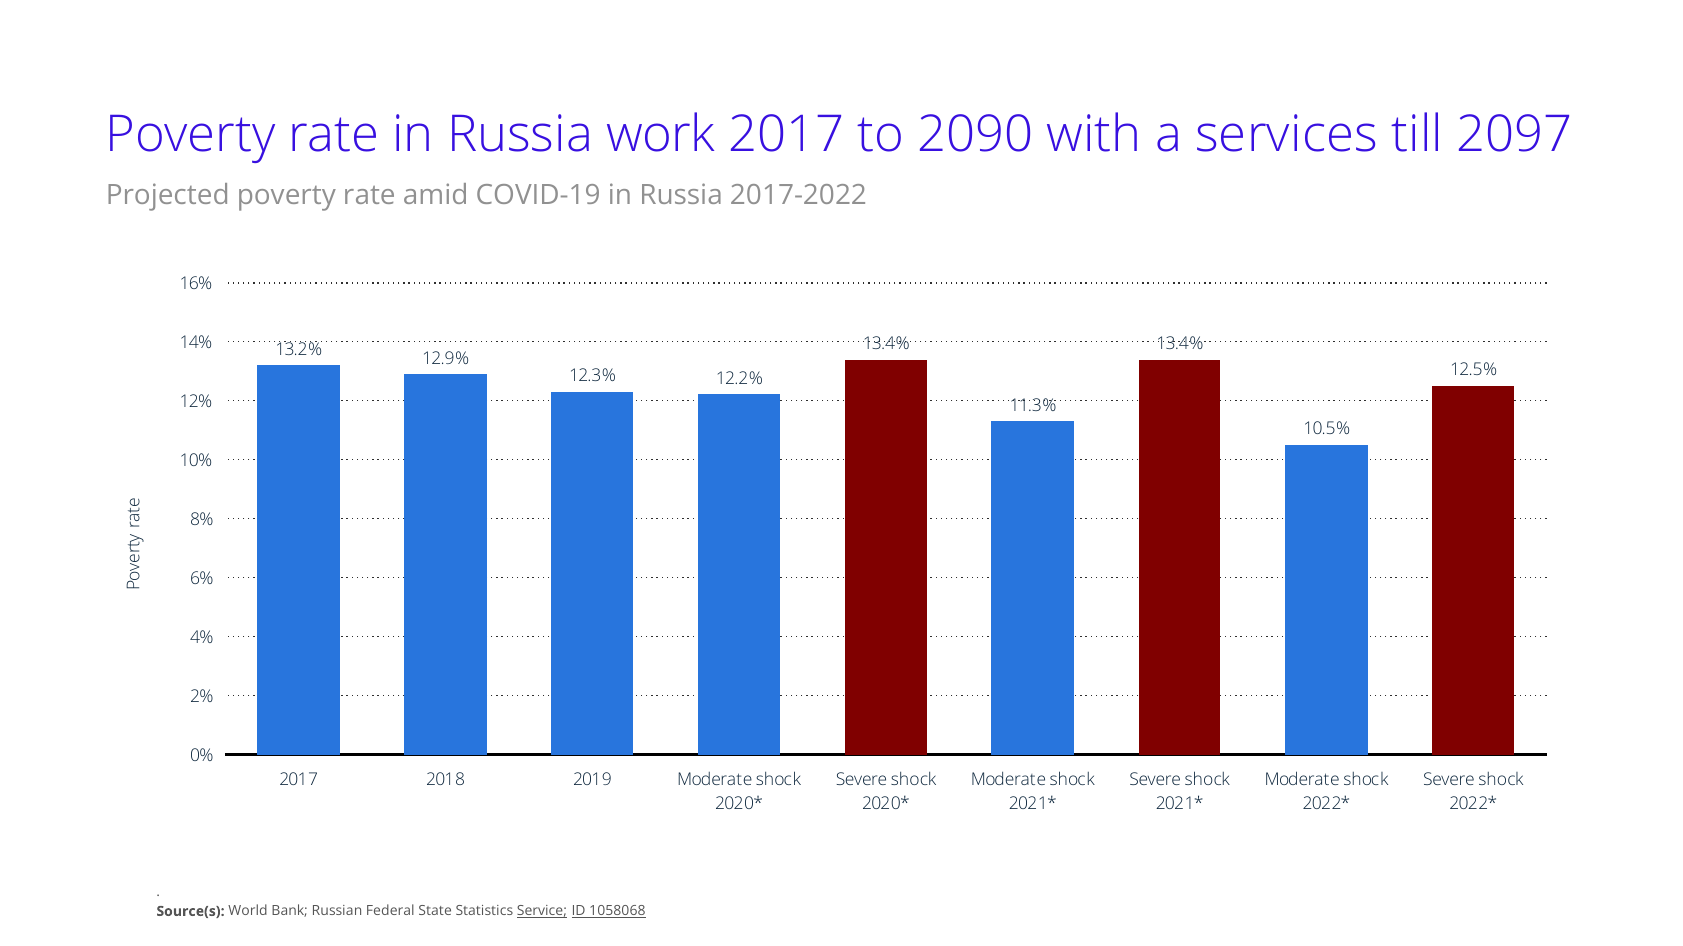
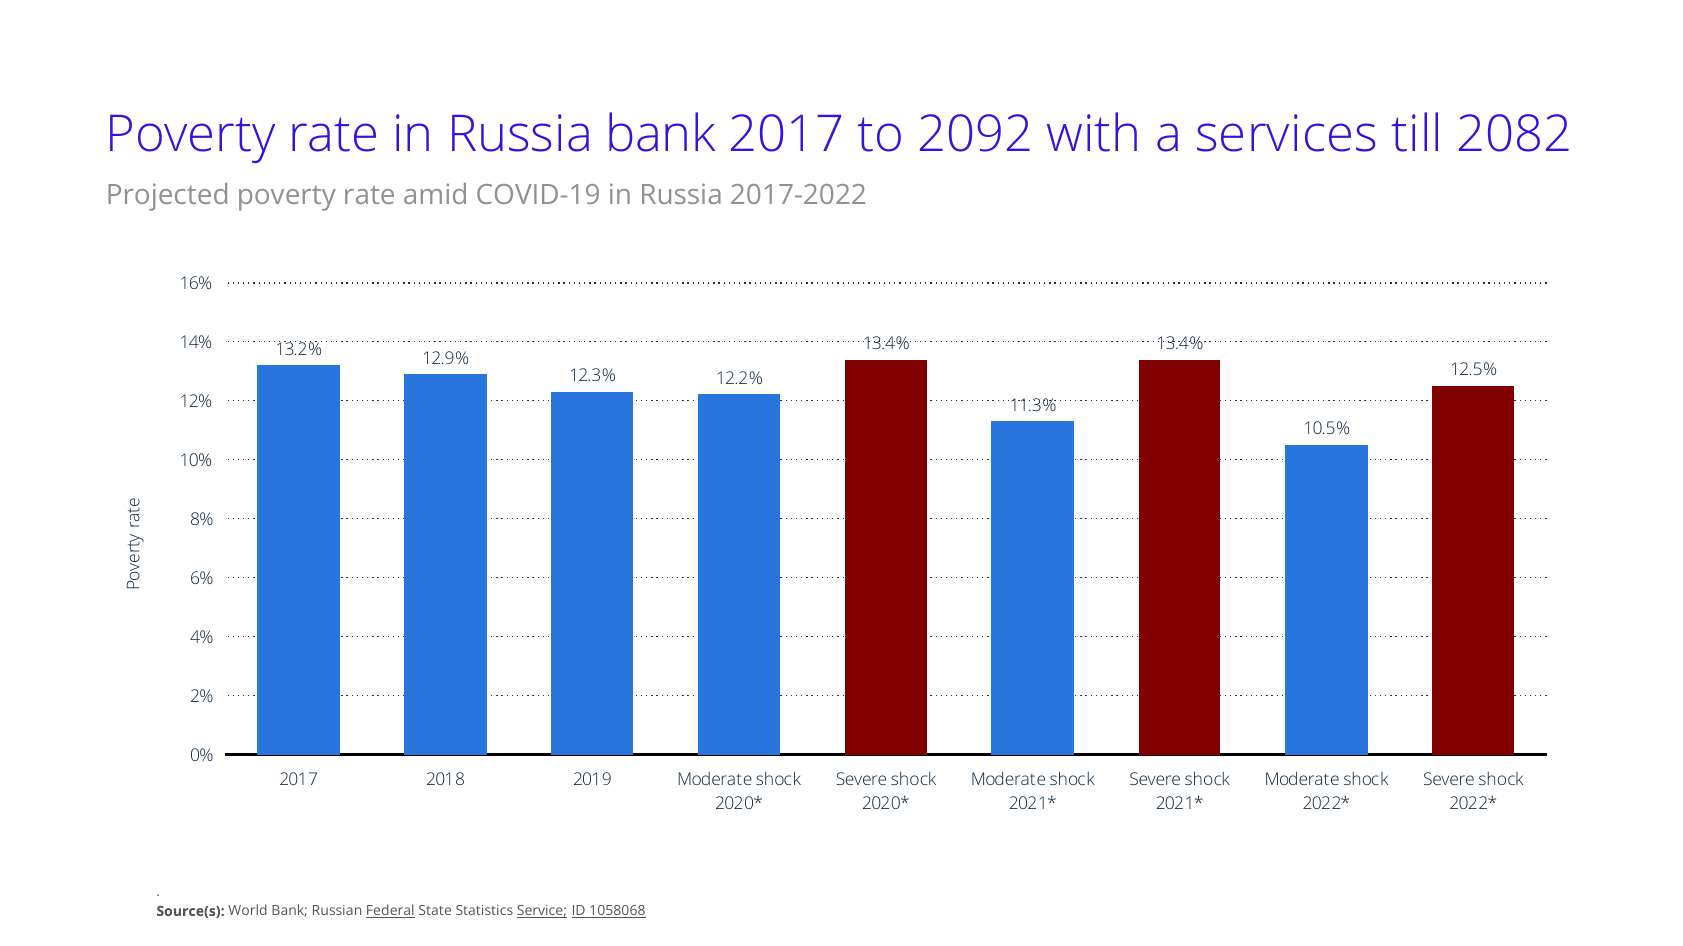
Russia work: work -> bank
2090: 2090 -> 2092
2097: 2097 -> 2082
Federal underline: none -> present
